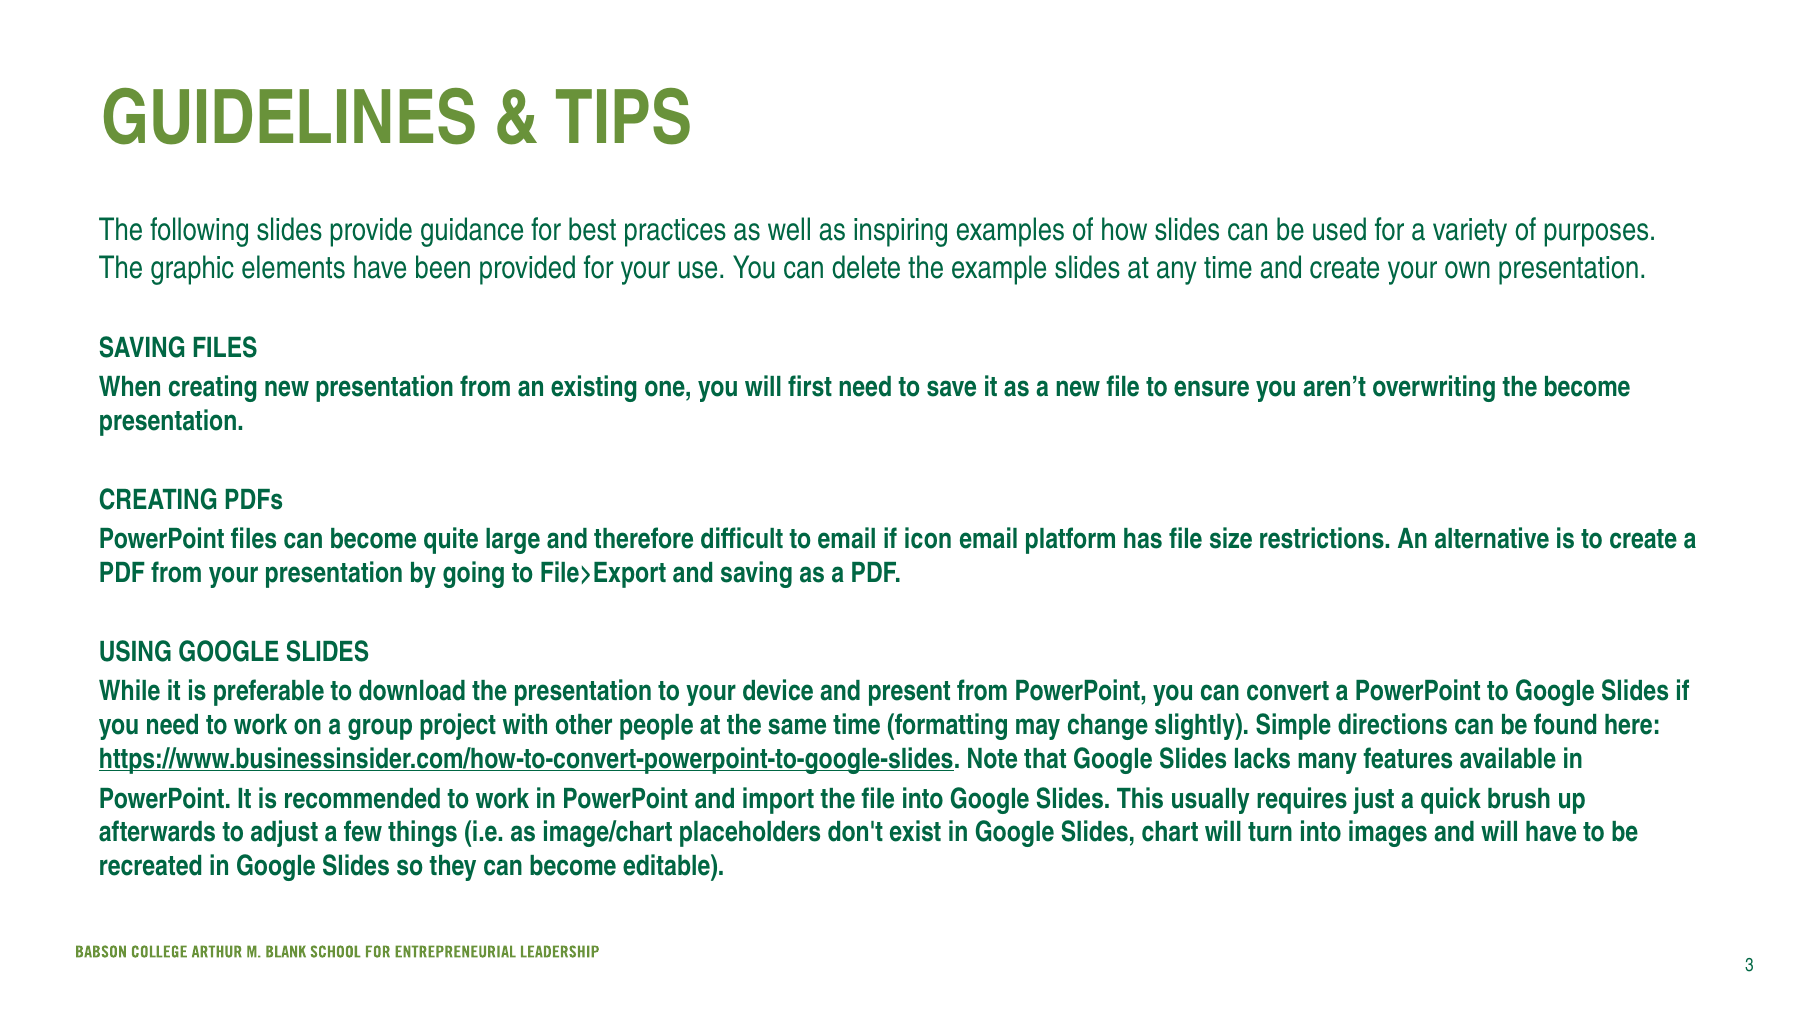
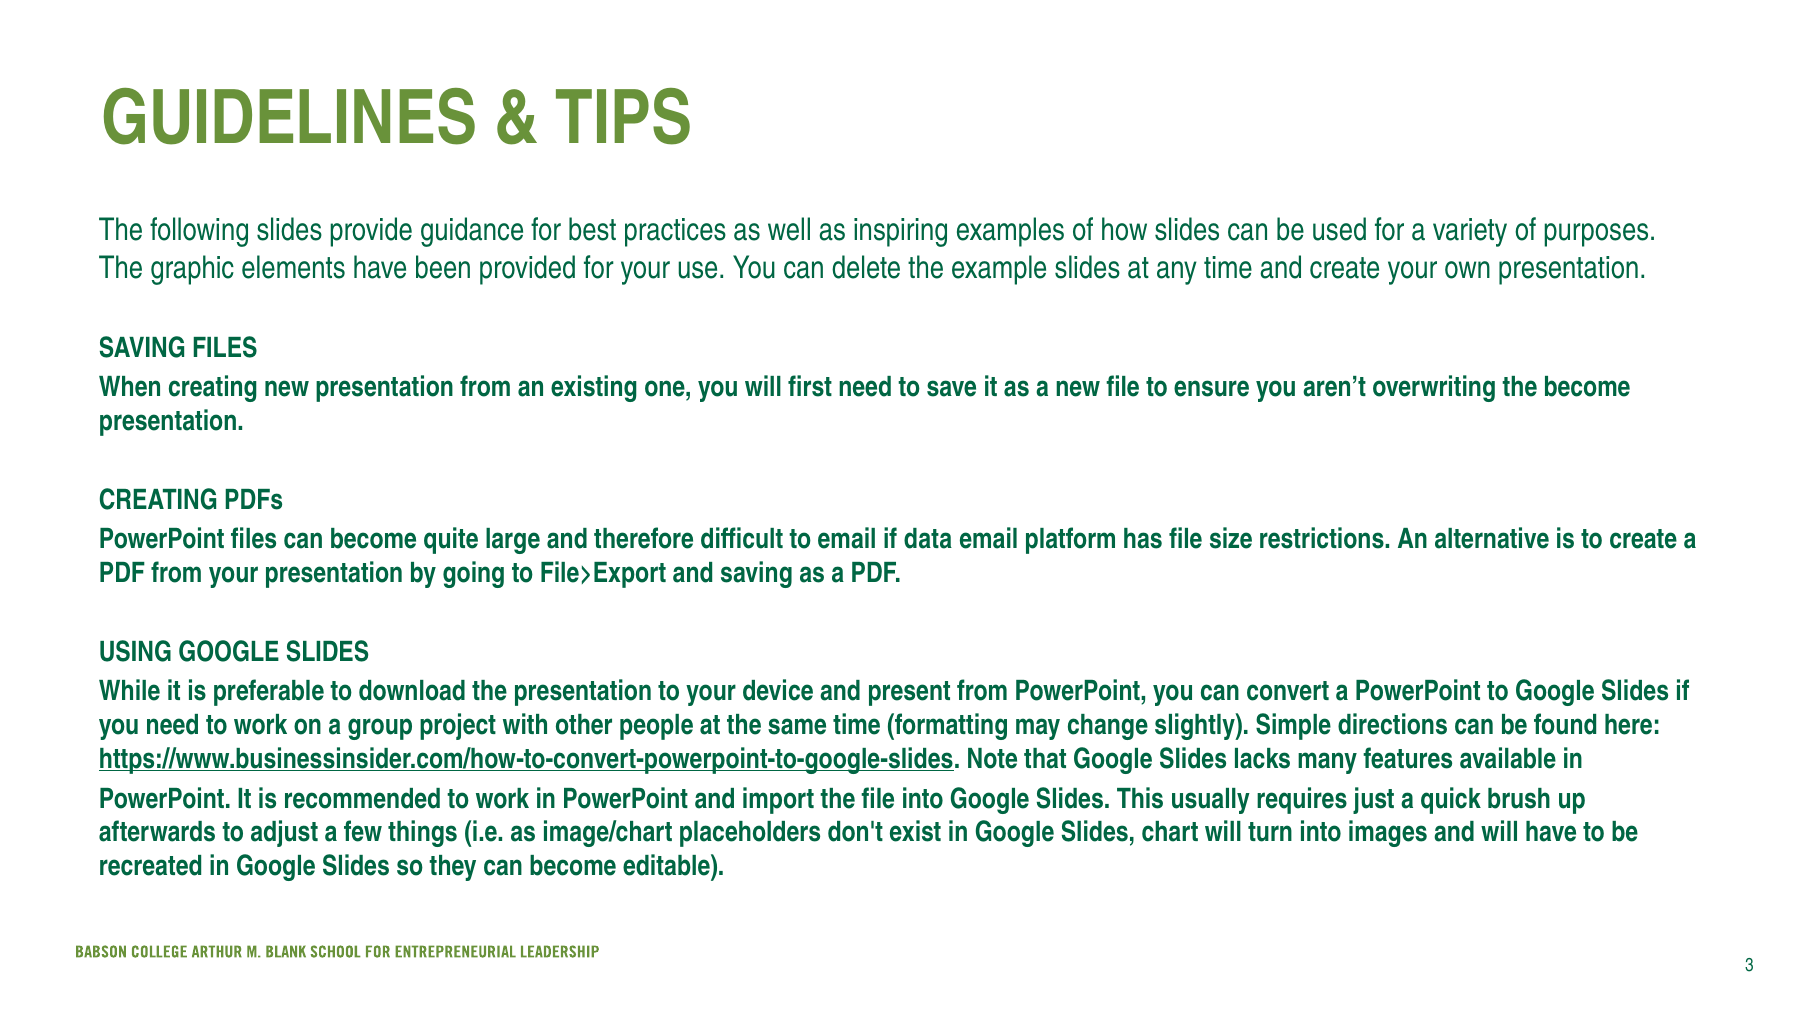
icon: icon -> data
